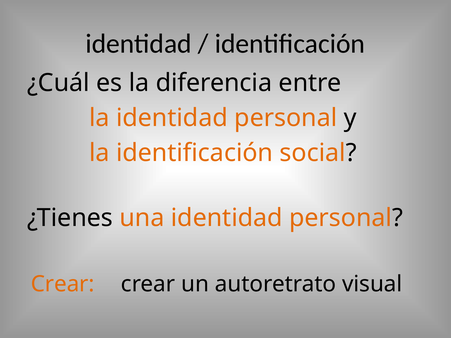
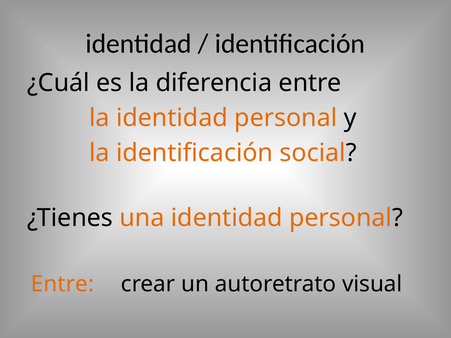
Crear at (63, 284): Crear -> Entre
